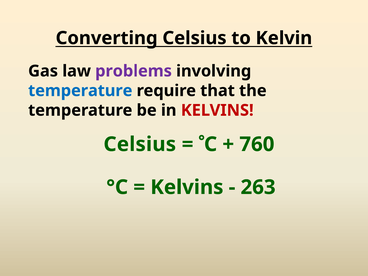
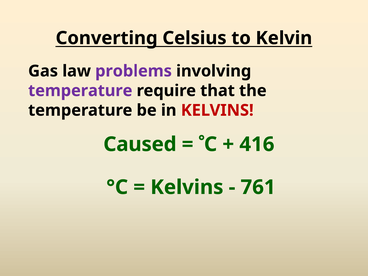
temperature at (80, 91) colour: blue -> purple
Celsius at (140, 144): Celsius -> Caused
760: 760 -> 416
263: 263 -> 761
